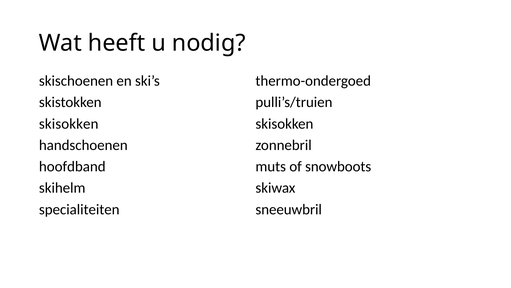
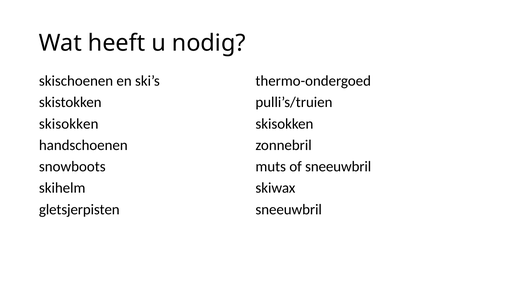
hoofdband: hoofdband -> snowboots
of snowboots: snowboots -> sneeuwbril
specialiteiten: specialiteiten -> gletsjerpisten
